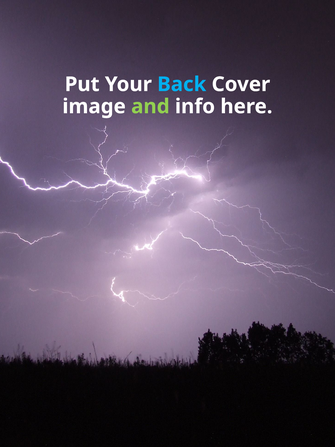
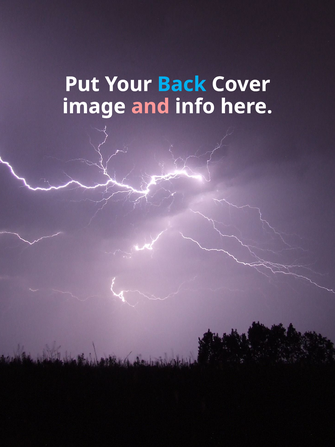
and colour: light green -> pink
